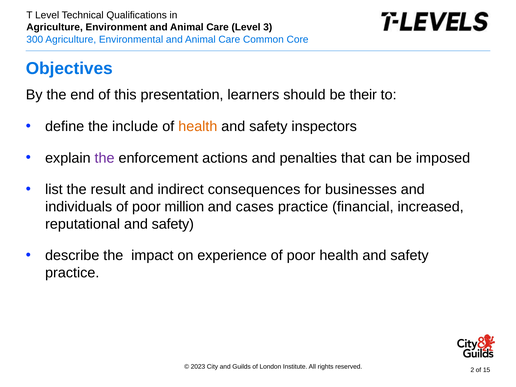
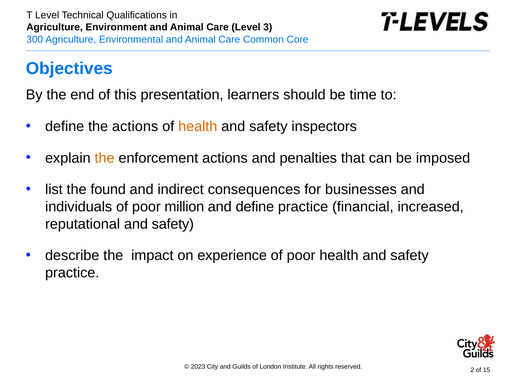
their: their -> time
the include: include -> actions
the at (105, 158) colour: purple -> orange
result: result -> found
and cases: cases -> define
